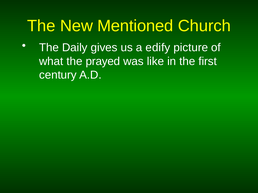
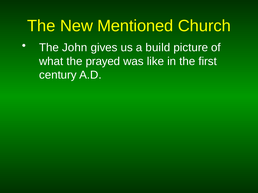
Daily: Daily -> John
edify: edify -> build
